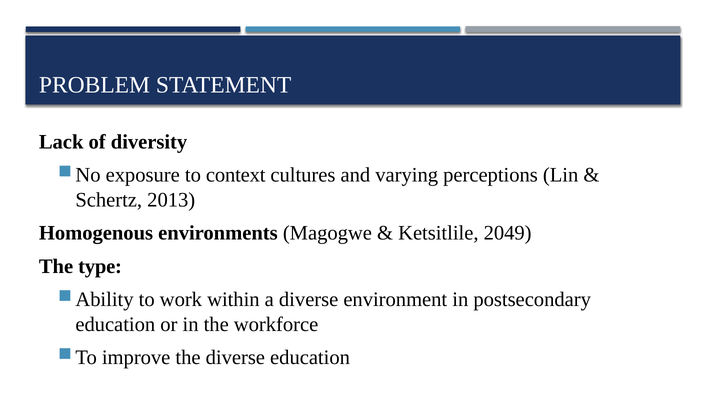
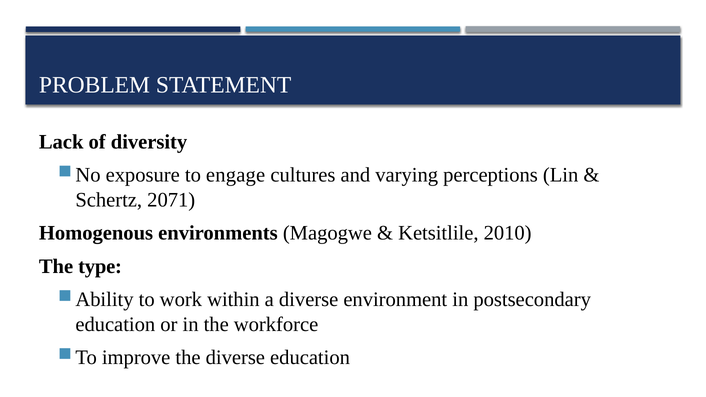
context: context -> engage
2013: 2013 -> 2071
2049: 2049 -> 2010
